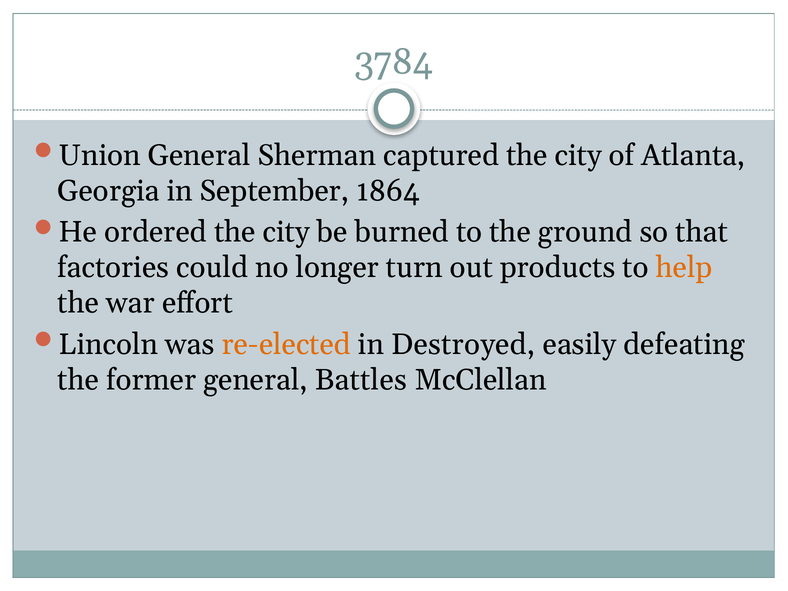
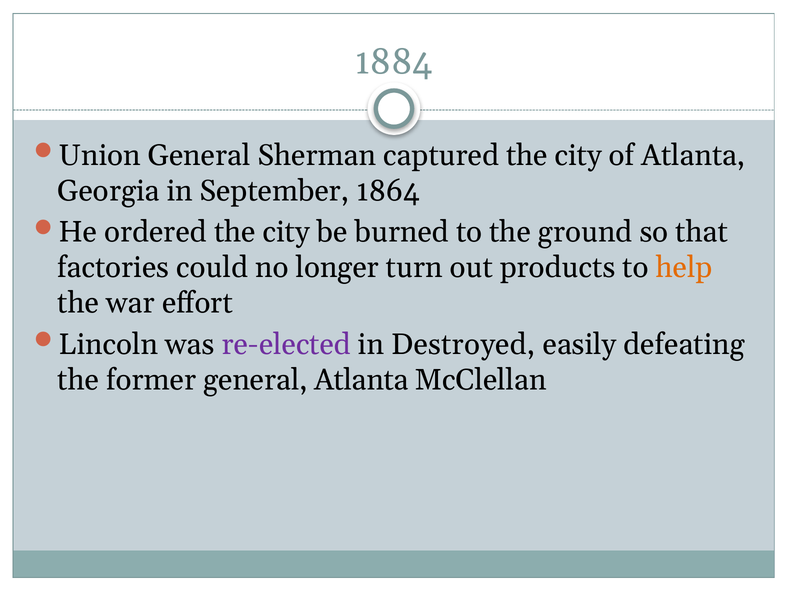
3784: 3784 -> 1884
re-elected colour: orange -> purple
general Battles: Battles -> Atlanta
